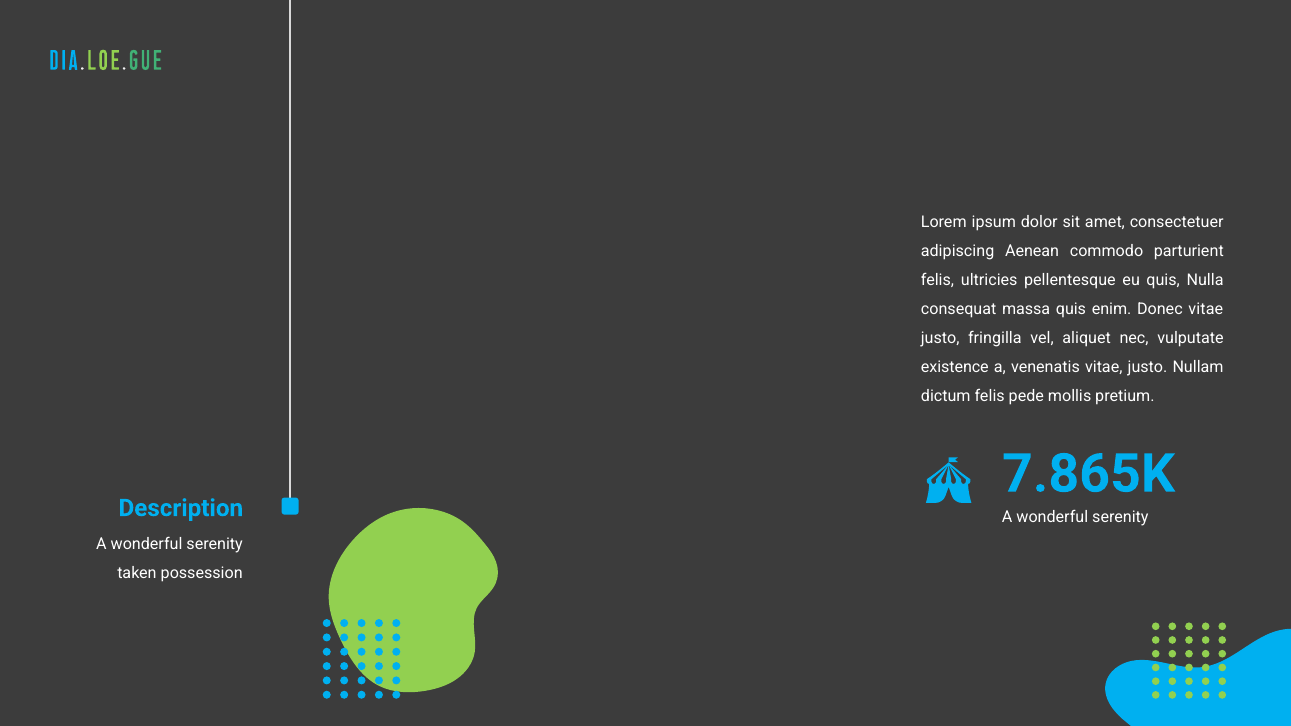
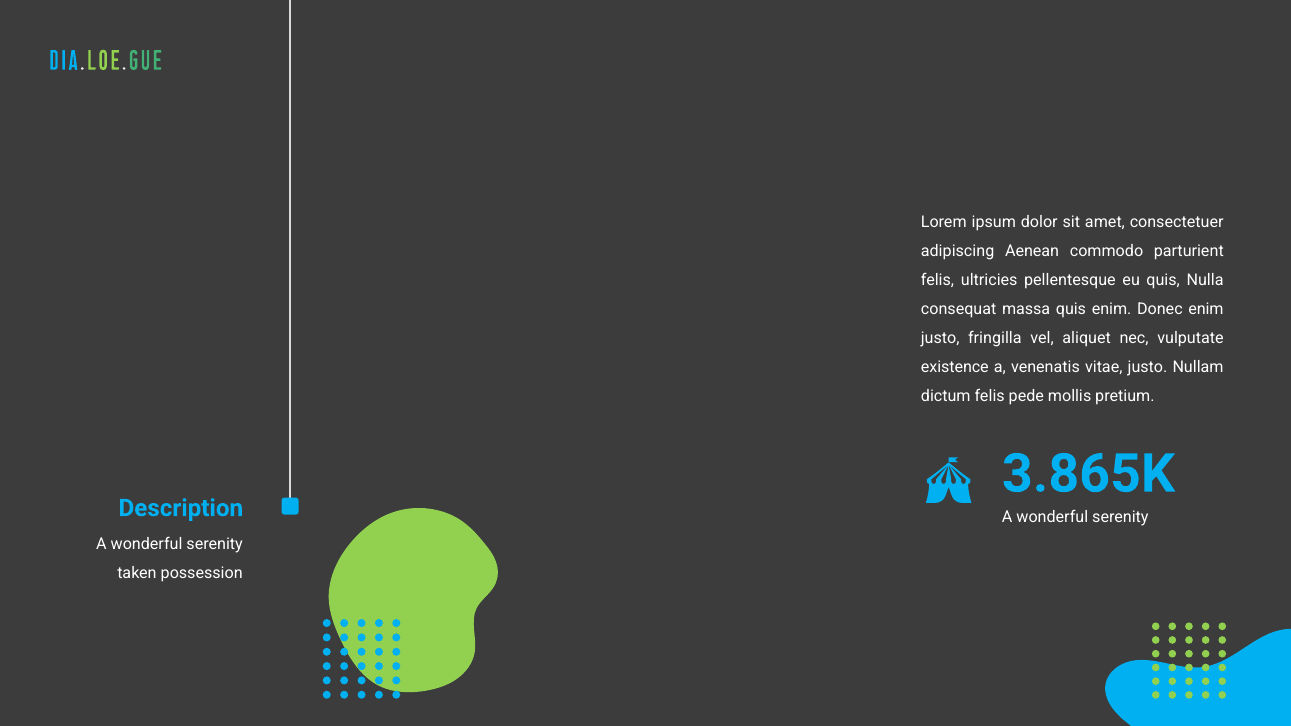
Donec vitae: vitae -> enim
7.865K: 7.865K -> 3.865K
